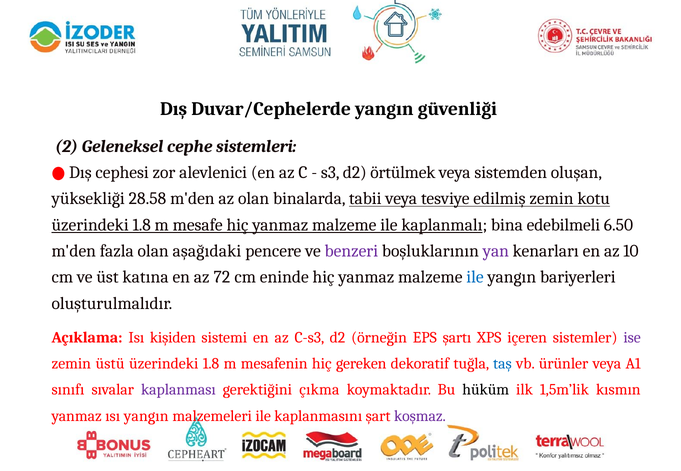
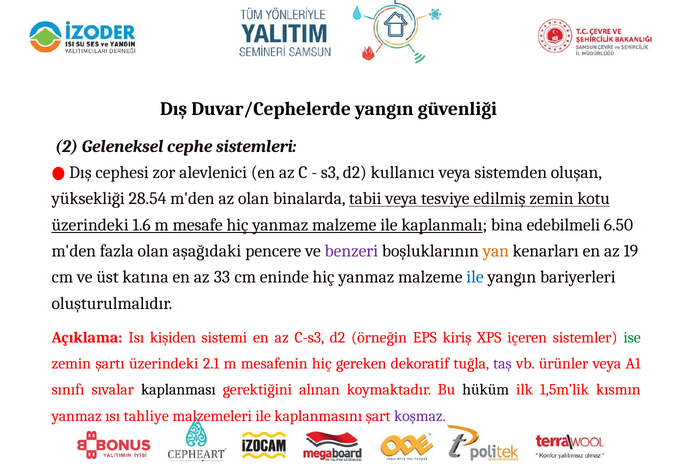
örtülmek: örtülmek -> kullanıcı
28.58: 28.58 -> 28.54
1.8 at (142, 225): 1.8 -> 1.6
yan colour: purple -> orange
10: 10 -> 19
72: 72 -> 33
şartı: şartı -> kiriş
ise colour: purple -> green
üstü: üstü -> şartı
1.8 at (211, 364): 1.8 -> 2.1
taş colour: blue -> purple
kaplanması colour: purple -> black
çıkma: çıkma -> alınan
ısı yangın: yangın -> tahliye
